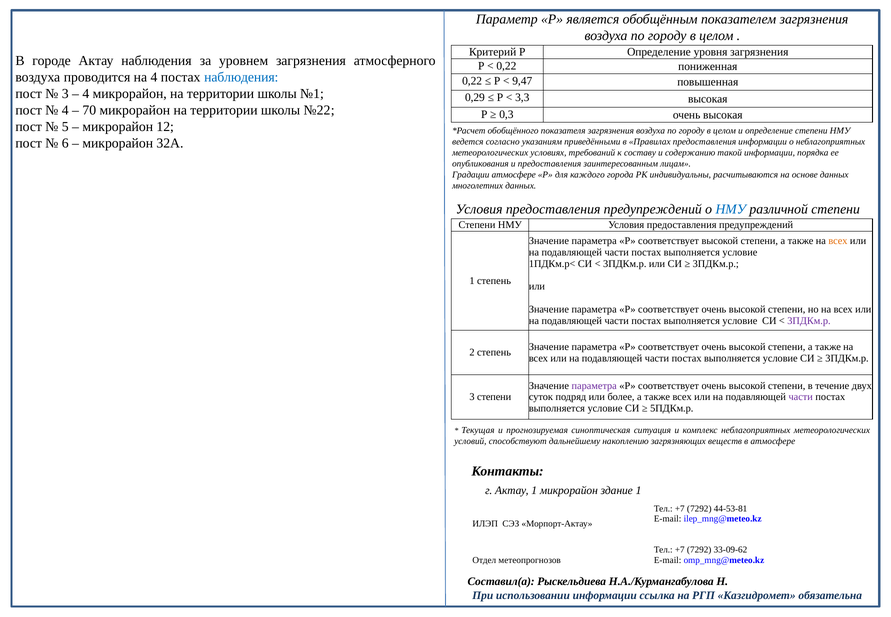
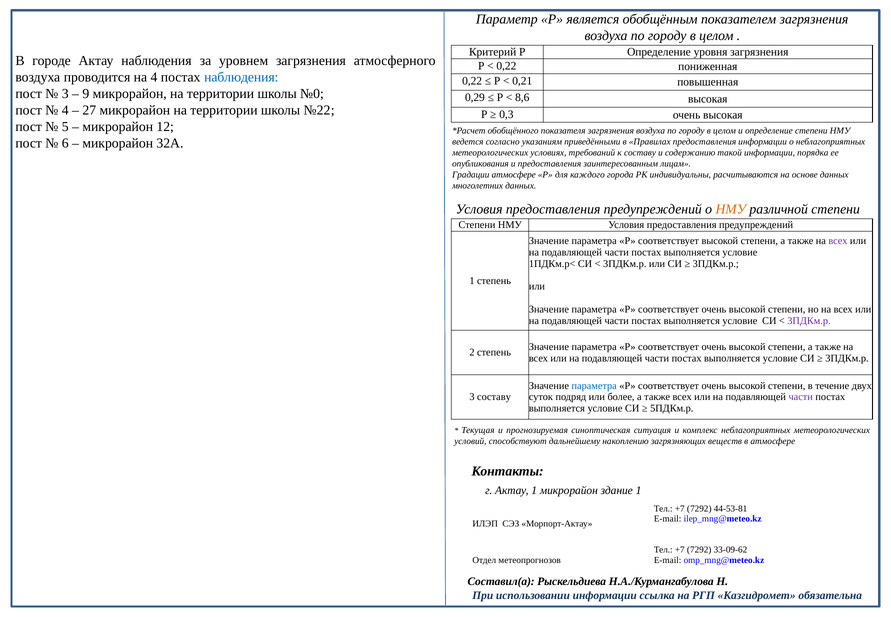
9,47: 9,47 -> 0,21
4 at (86, 94): 4 -> 9
№1: №1 -> №0
3,3: 3,3 -> 8,6
70: 70 -> 27
НМУ at (731, 209) colour: blue -> orange
всех at (838, 241) colour: orange -> purple
параметра at (594, 386) colour: purple -> blue
3 степени: степени -> составу
